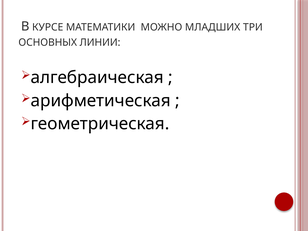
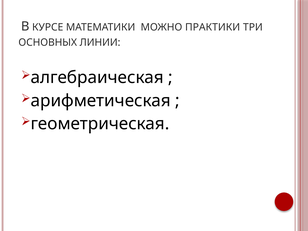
МЛАДШИХ: МЛАДШИХ -> ПРАКТИКИ
